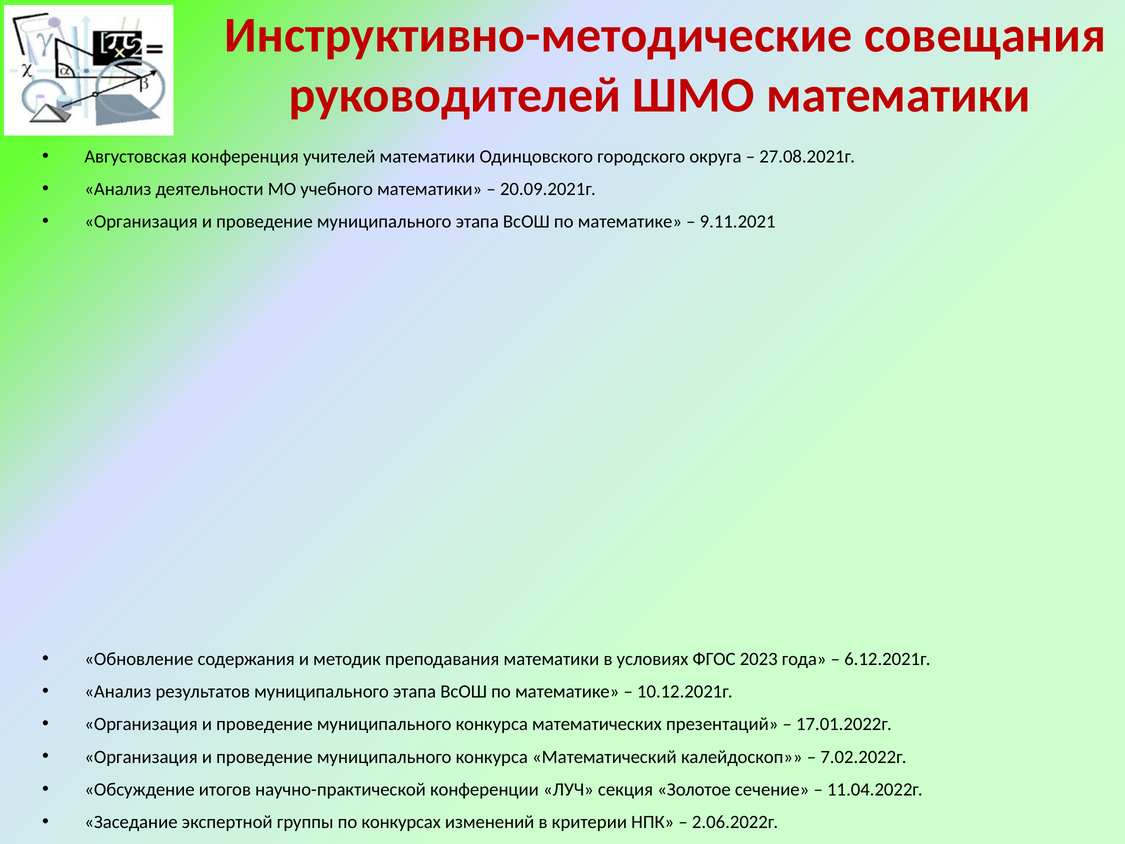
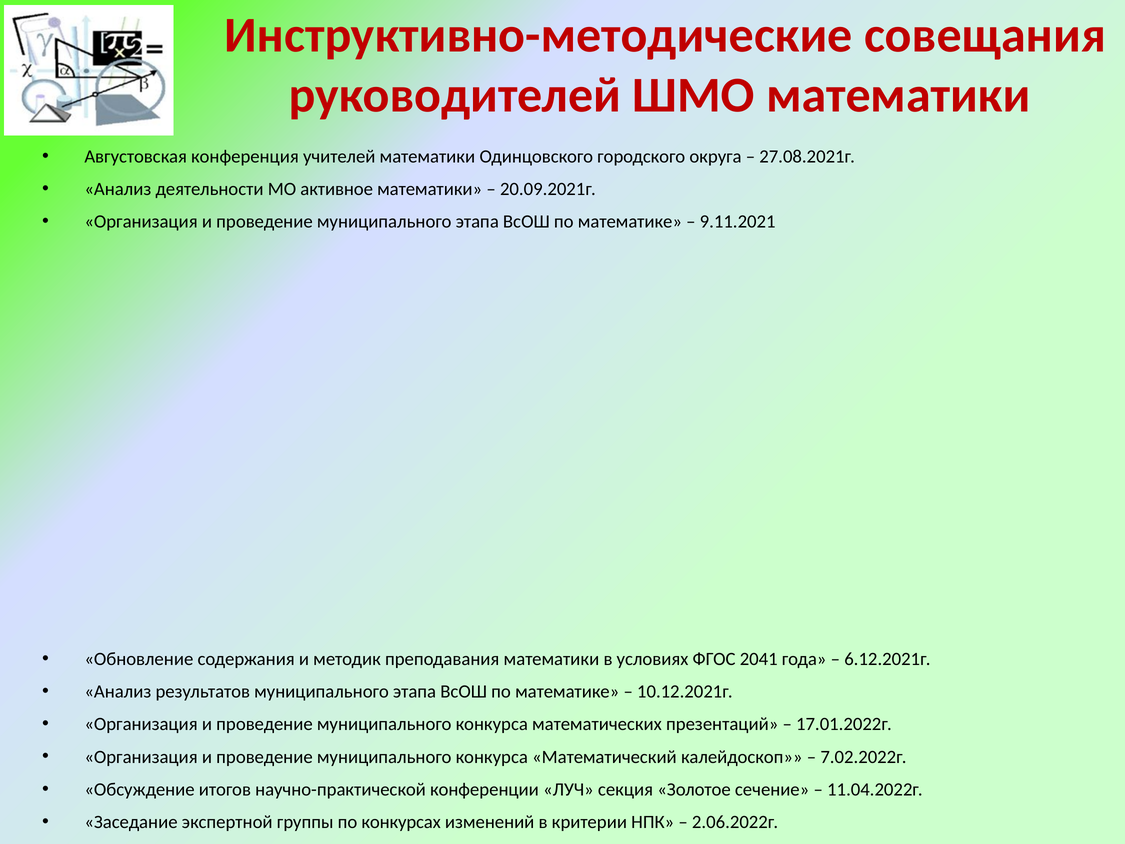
учебного: учебного -> активное
2023: 2023 -> 2041
